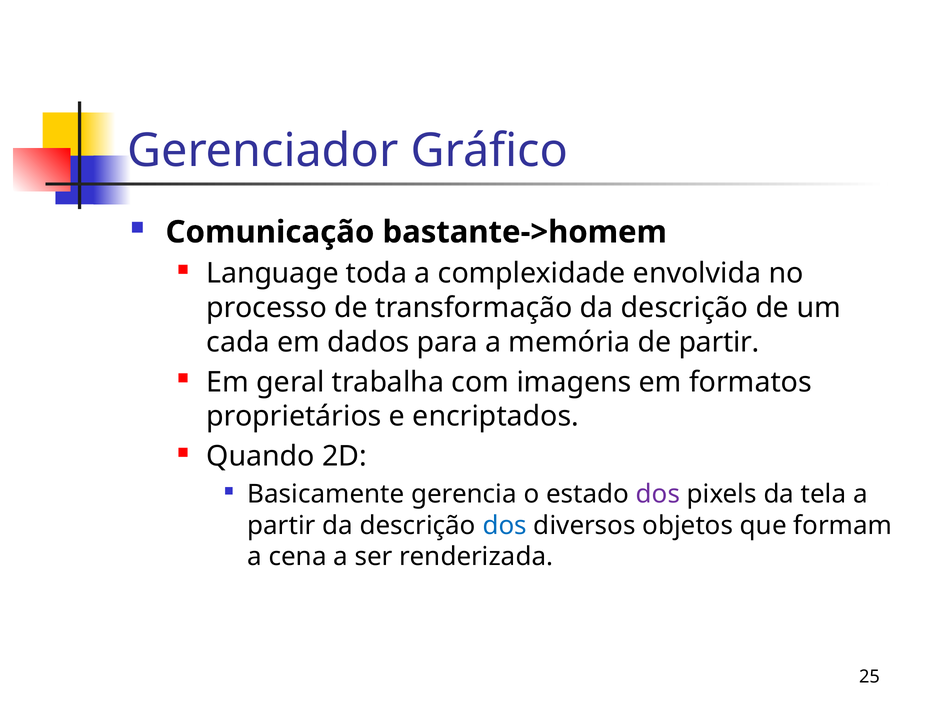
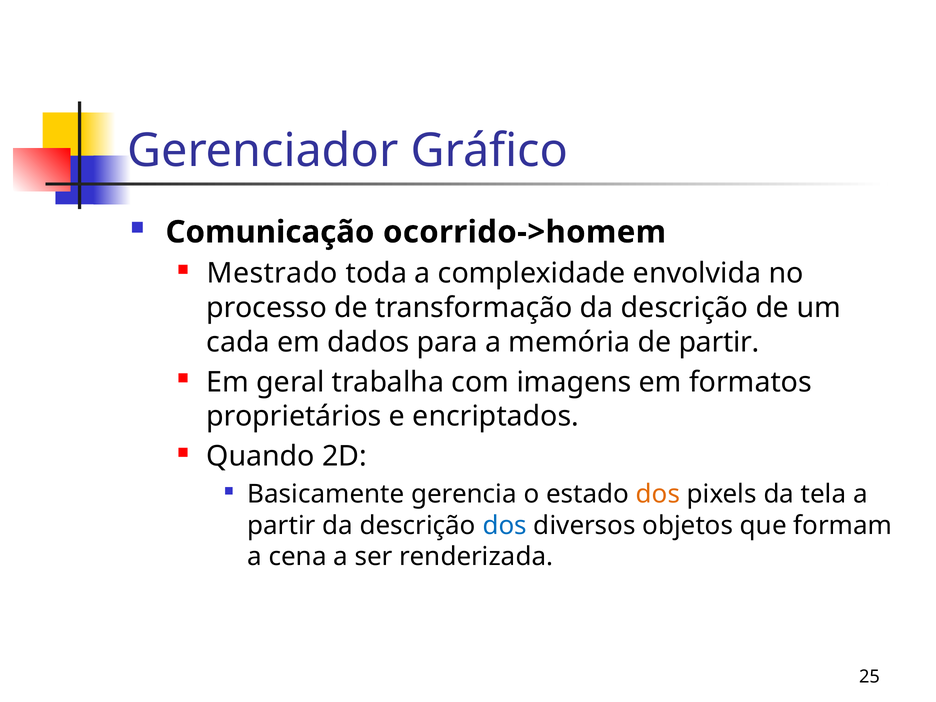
bastante->homem: bastante->homem -> ocorrido->homem
Language: Language -> Mestrado
dos at (658, 494) colour: purple -> orange
